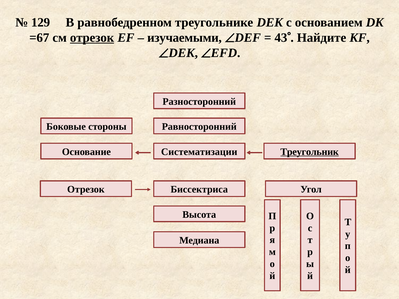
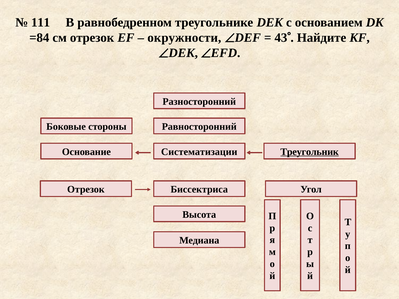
129: 129 -> 111
=67: =67 -> =84
отрезок at (92, 38) underline: present -> none
изучаемыми: изучаемыми -> окружности
